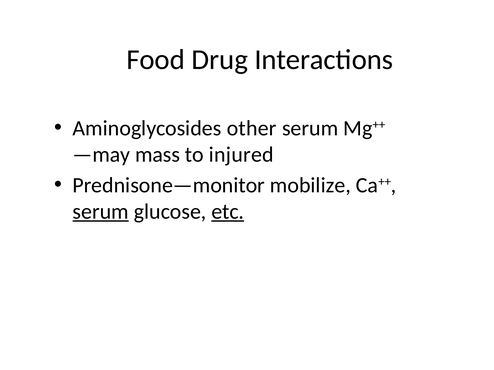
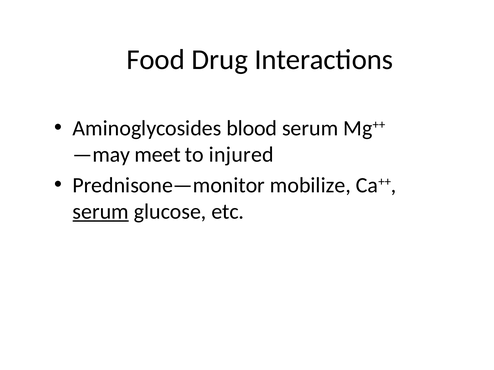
other: other -> blood
mass: mass -> meet
etc underline: present -> none
